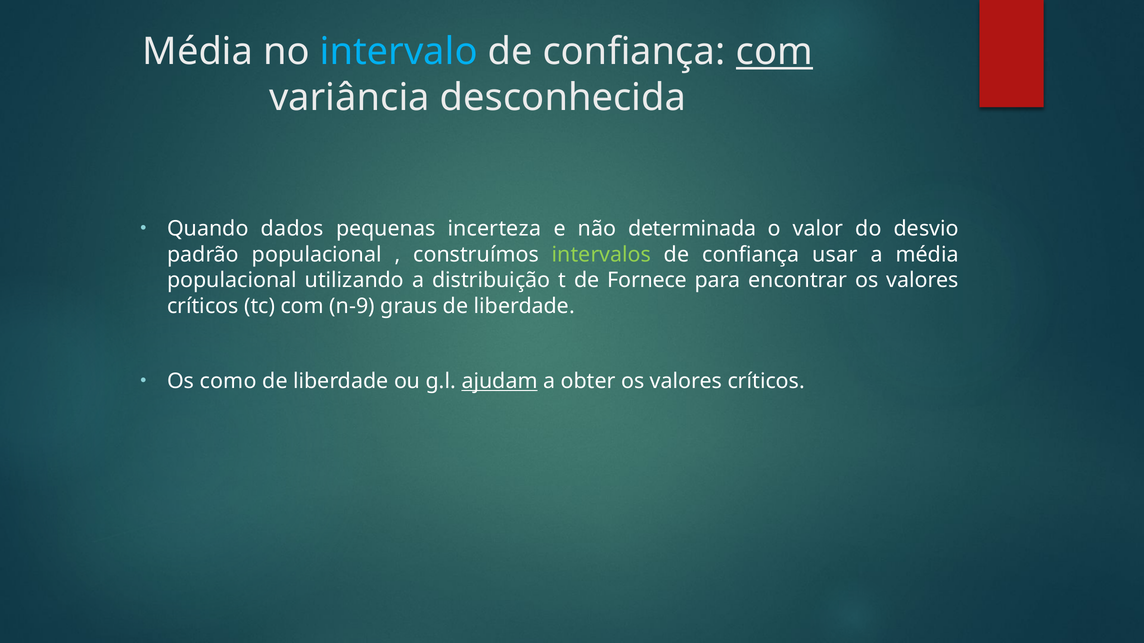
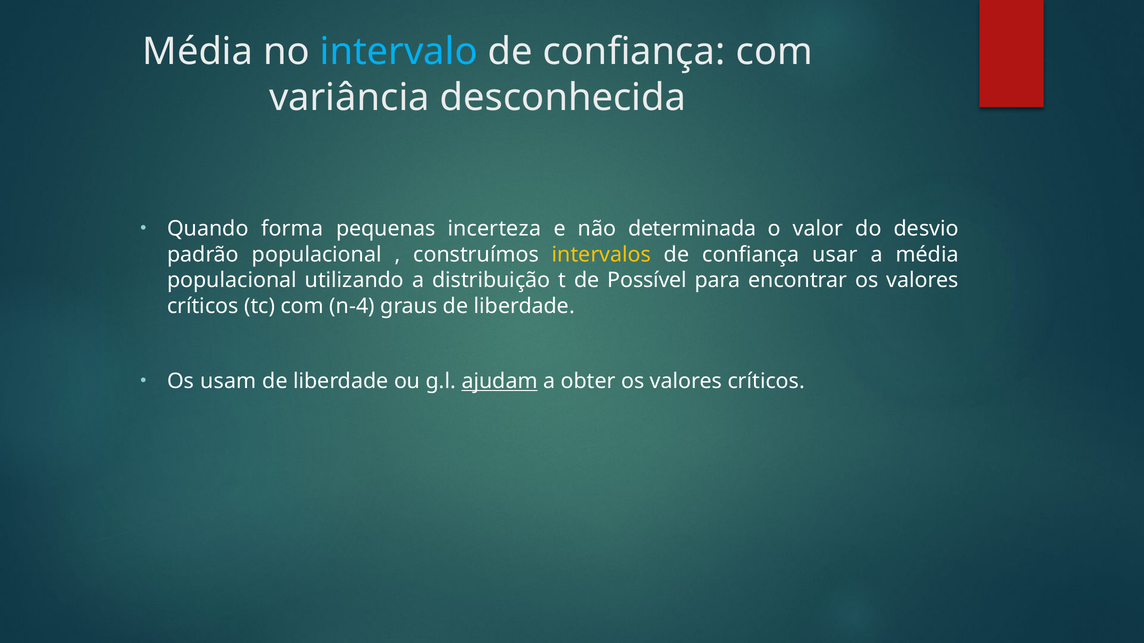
com at (774, 52) underline: present -> none
dados: dados -> forma
intervalos colour: light green -> yellow
Fornece: Fornece -> Possível
n-9: n-9 -> n-4
como: como -> usam
